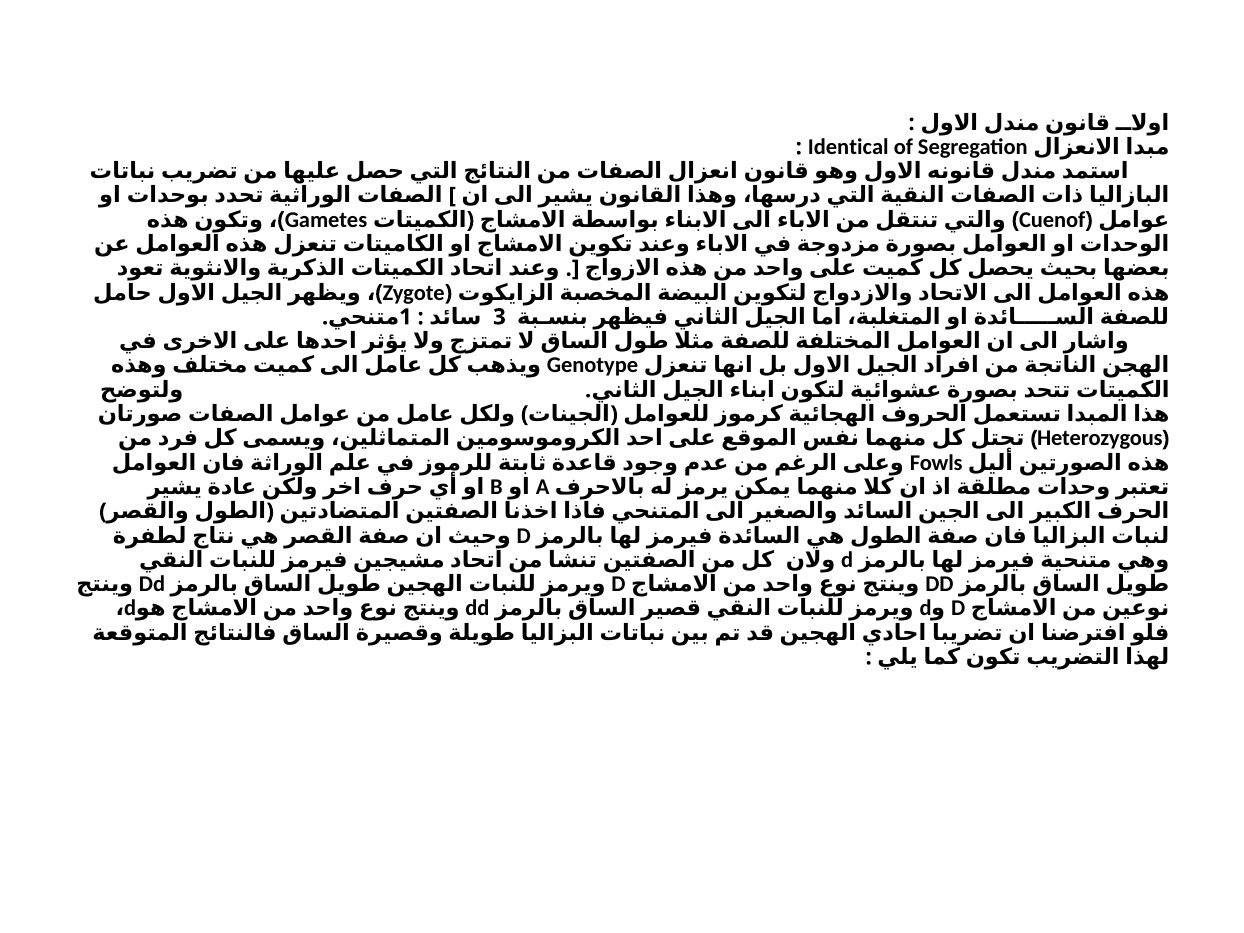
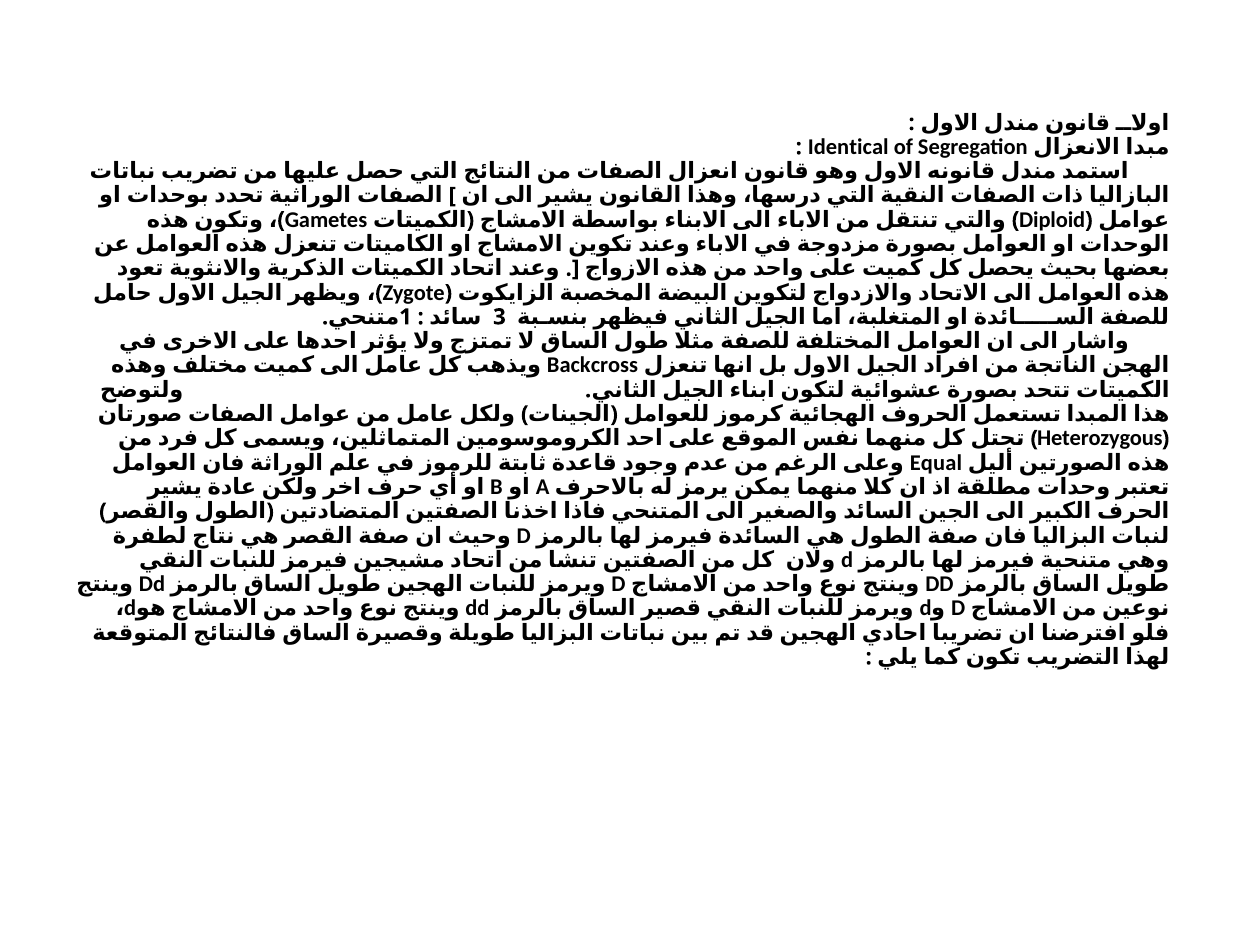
Cuenof: Cuenof -> Diploid
Genotype: Genotype -> Backcross
Fowls: Fowls -> Equal
